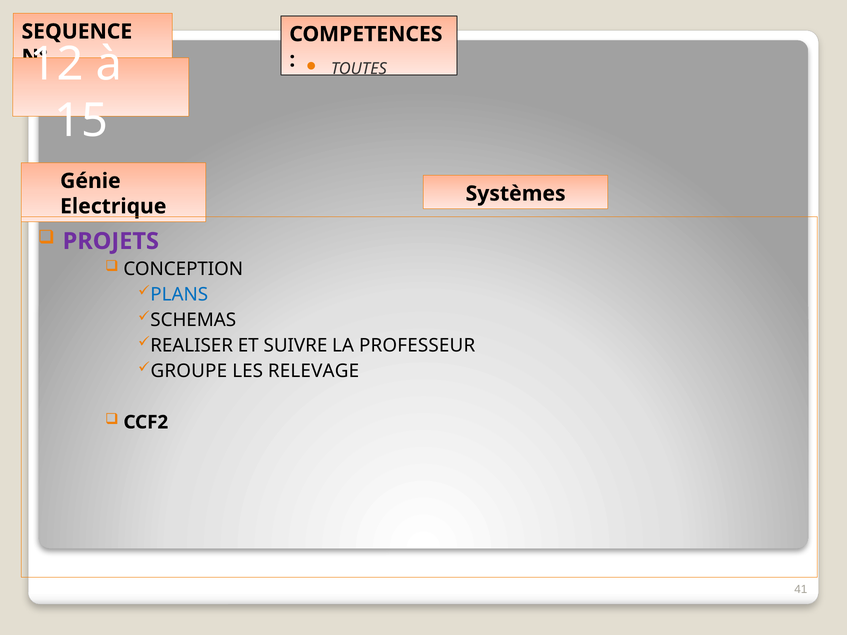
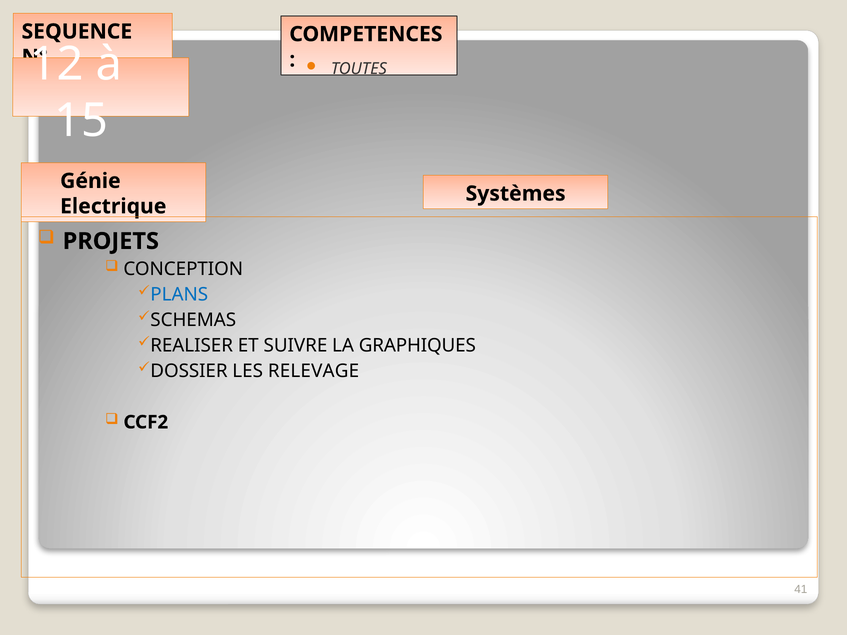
PROJETS colour: purple -> black
PROFESSEUR: PROFESSEUR -> GRAPHIQUES
GROUPE: GROUPE -> DOSSIER
